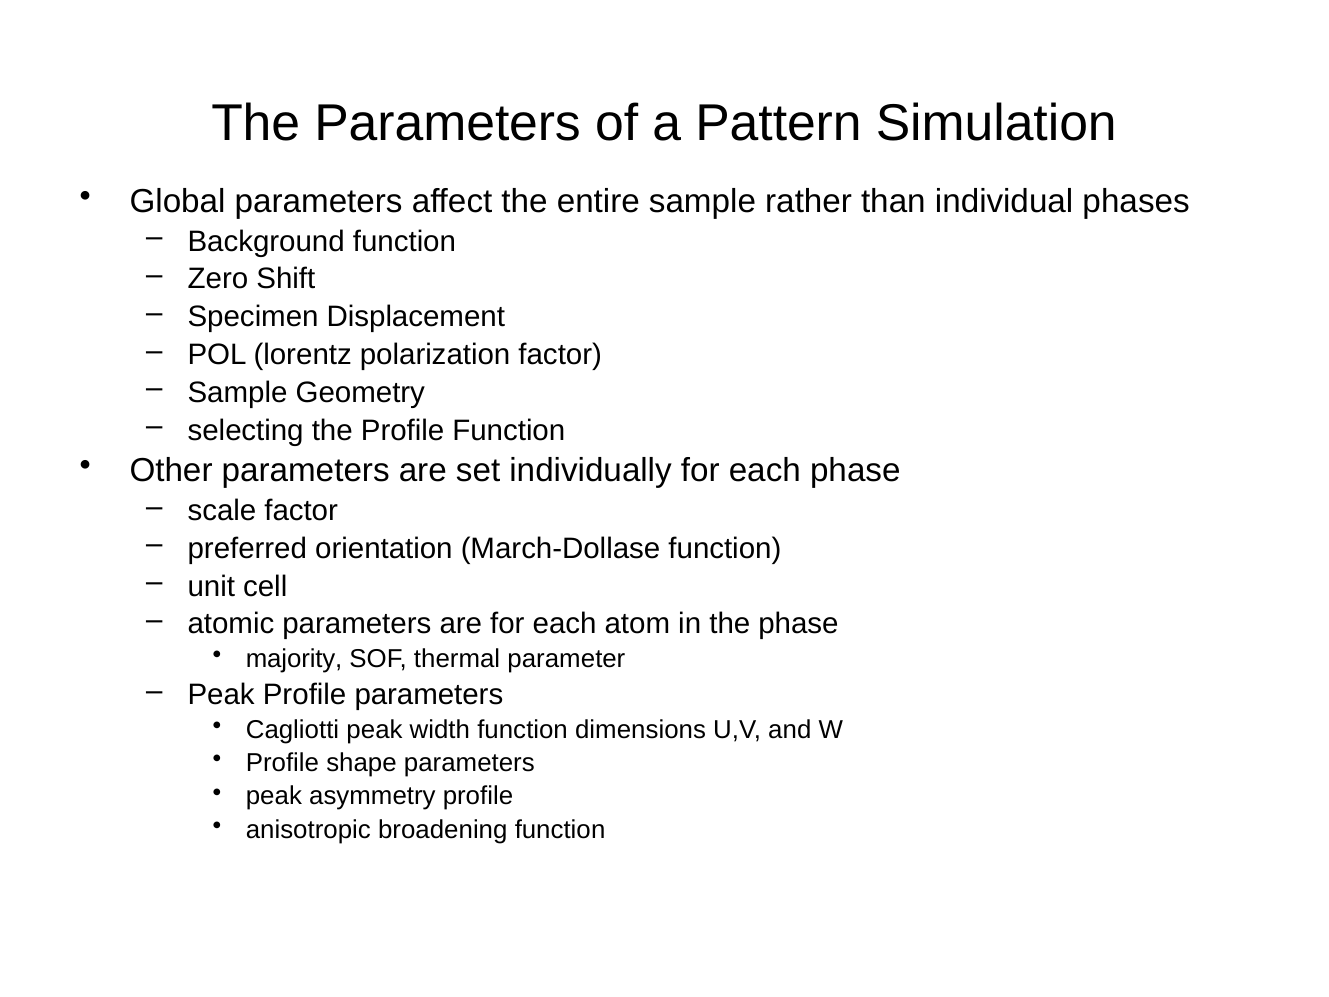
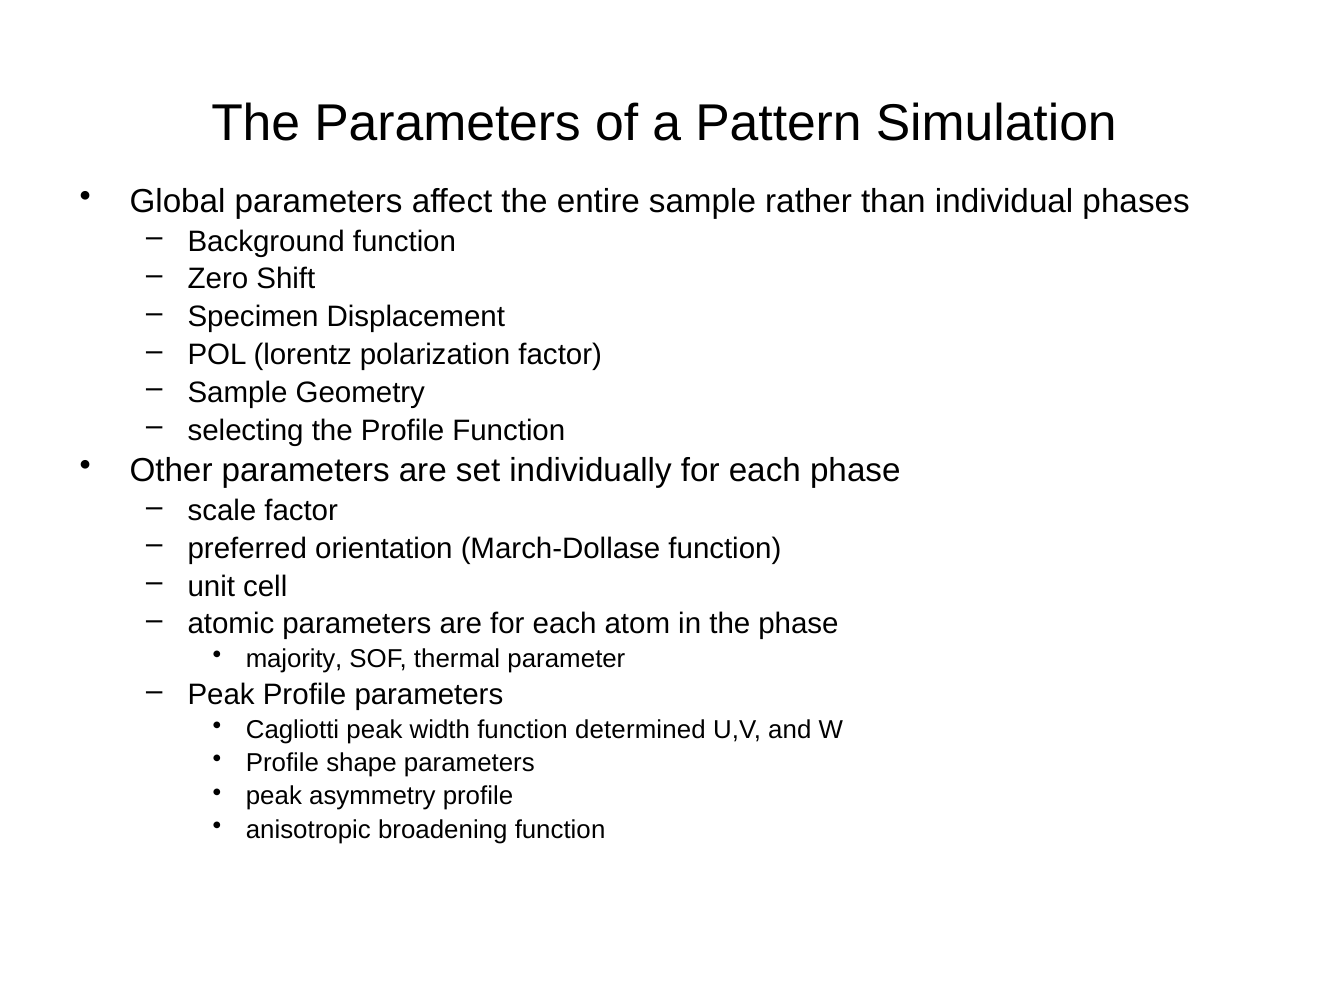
dimensions: dimensions -> determined
